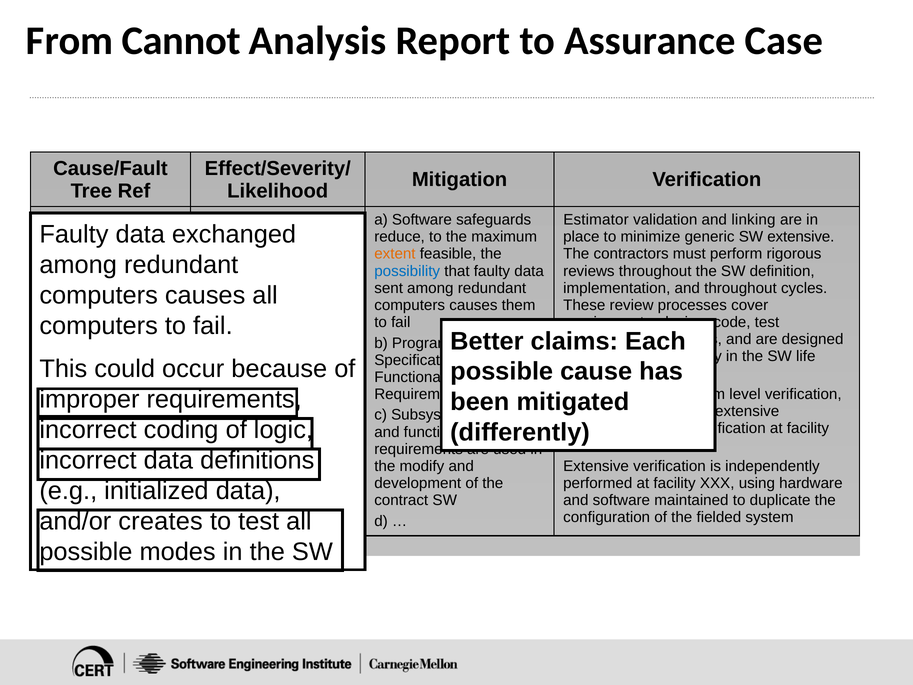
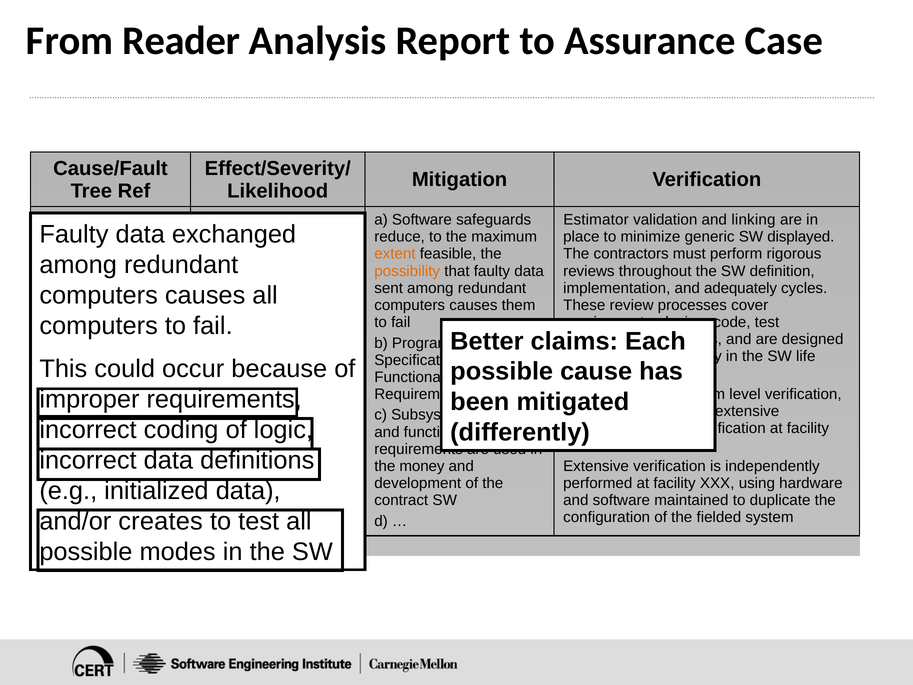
Cannot: Cannot -> Reader
SW extensive: extensive -> displayed
possibility colour: blue -> orange
and throughout: throughout -> adequately
modify: modify -> money
